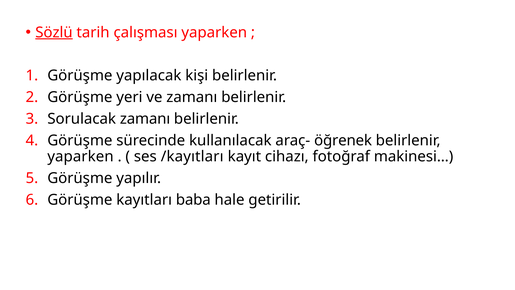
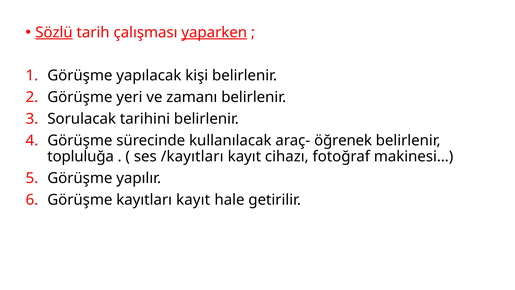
yaparken at (214, 32) underline: none -> present
Sorulacak zamanı: zamanı -> tarihini
yaparken at (80, 156): yaparken -> topluluğa
kayıtları baba: baba -> kayıt
